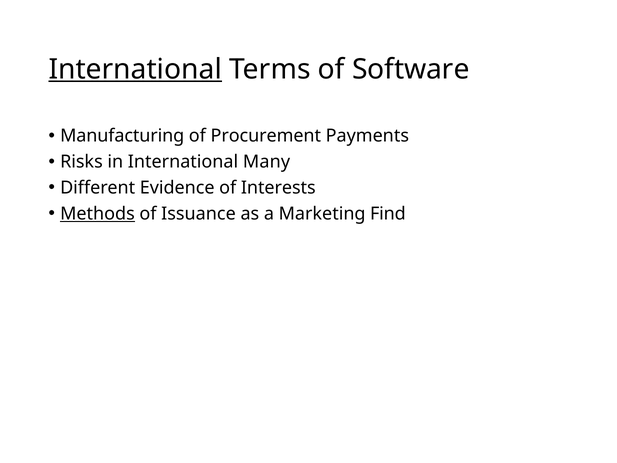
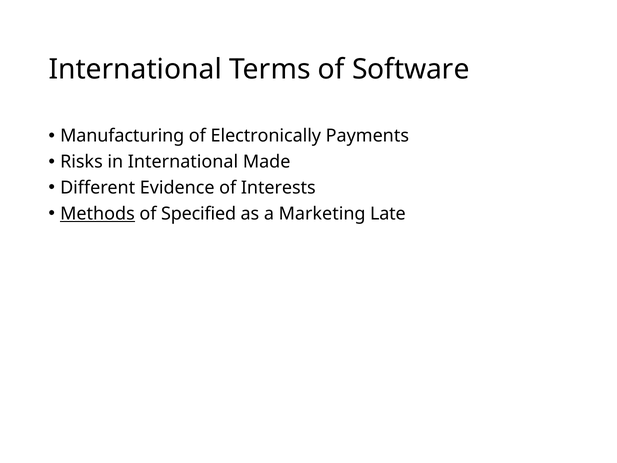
International at (135, 69) underline: present -> none
Procurement: Procurement -> Electronically
Many: Many -> Made
Issuance: Issuance -> Specified
Find: Find -> Late
